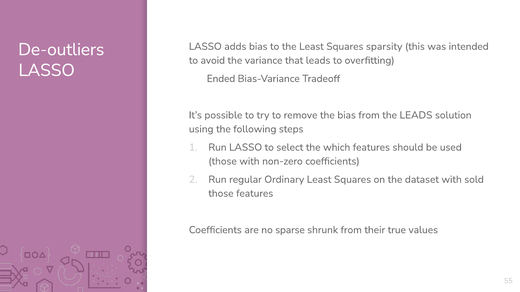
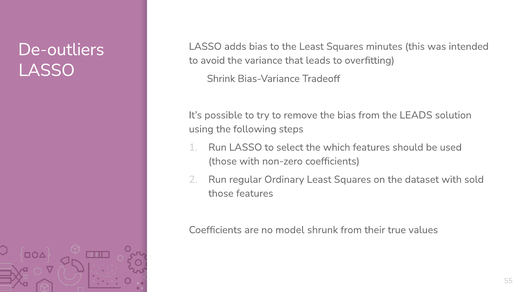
sparsity: sparsity -> minutes
Ended: Ended -> Shrink
sparse: sparse -> model
